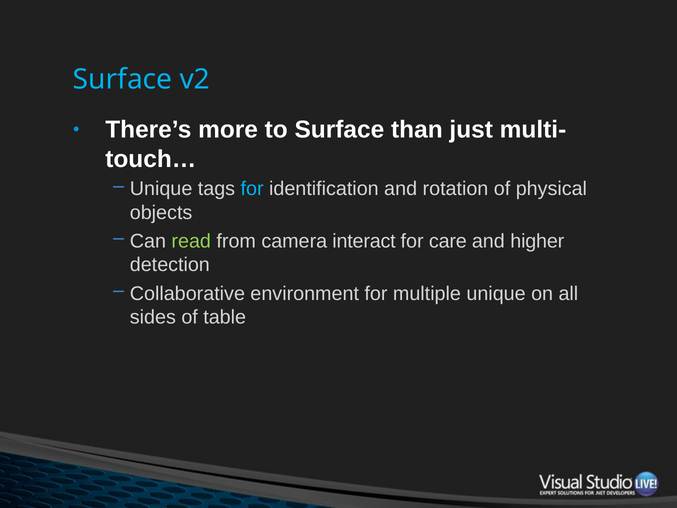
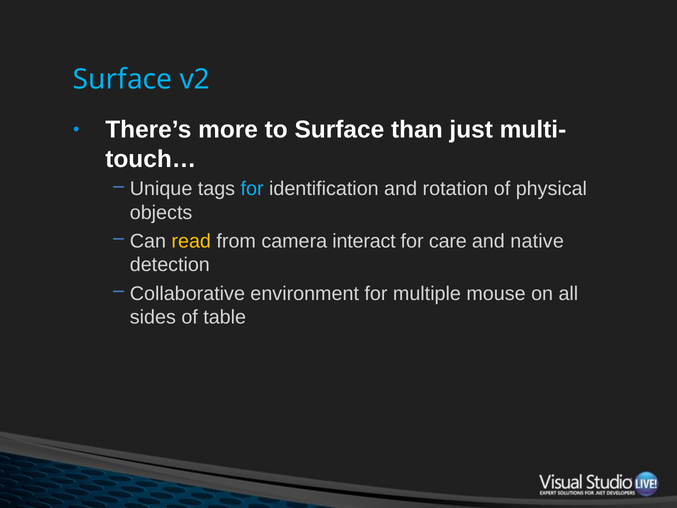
read colour: light green -> yellow
higher: higher -> native
multiple unique: unique -> mouse
